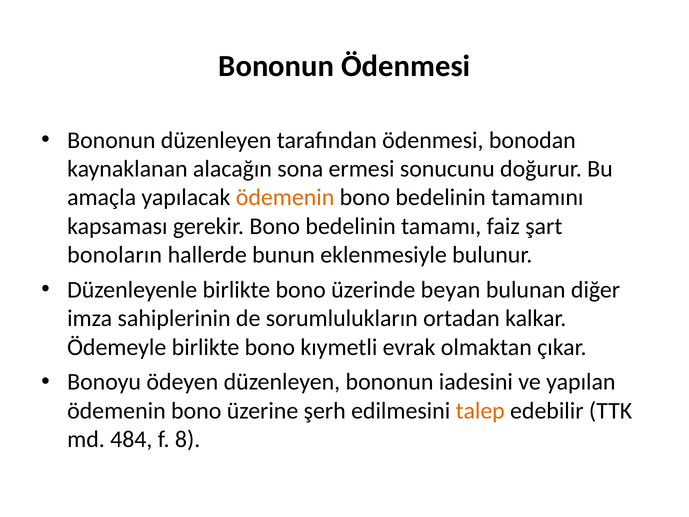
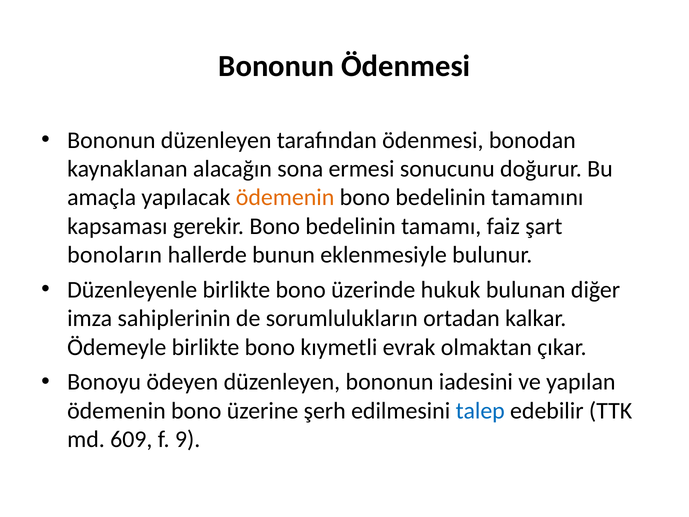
beyan: beyan -> hukuk
talep colour: orange -> blue
484: 484 -> 609
8: 8 -> 9
